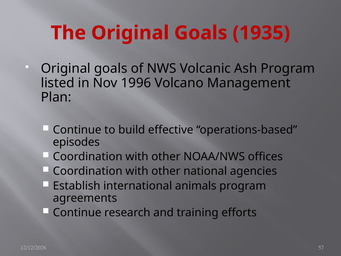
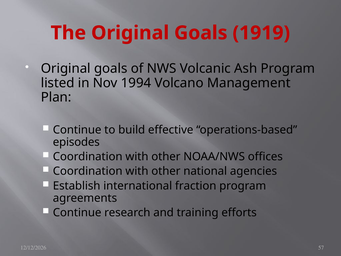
1935: 1935 -> 1919
1996: 1996 -> 1994
animals: animals -> fraction
